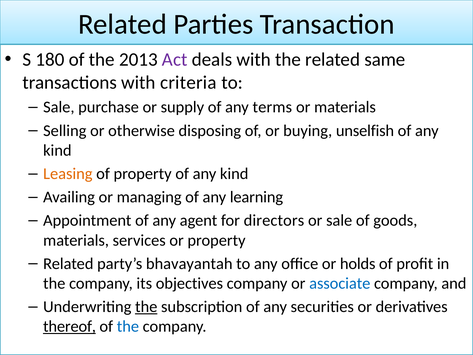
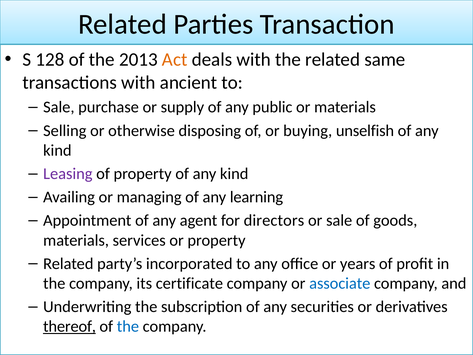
180: 180 -> 128
Act colour: purple -> orange
criteria: criteria -> ancient
terms: terms -> public
Leasing colour: orange -> purple
bhavayantah: bhavayantah -> incorporated
holds: holds -> years
objectives: objectives -> certificate
the at (146, 307) underline: present -> none
